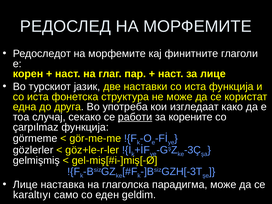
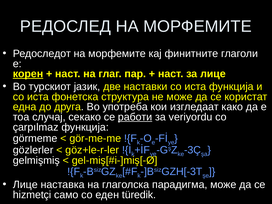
корен underline: none -> present
корените: корените -> veriyordu
karaltıyı: karaltıyı -> hizmetçi
geldim: geldim -> türedik
